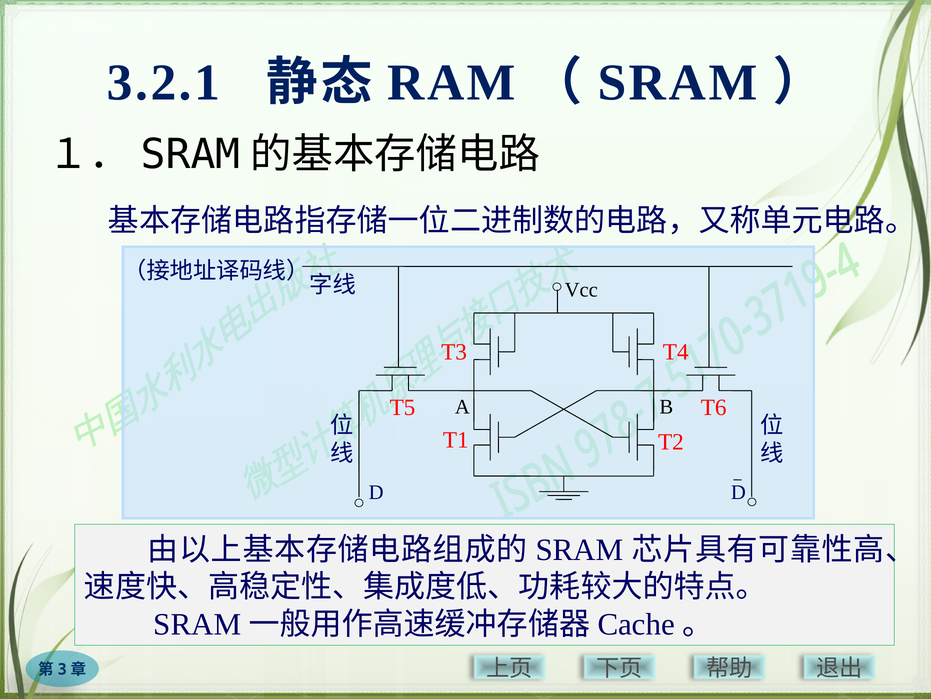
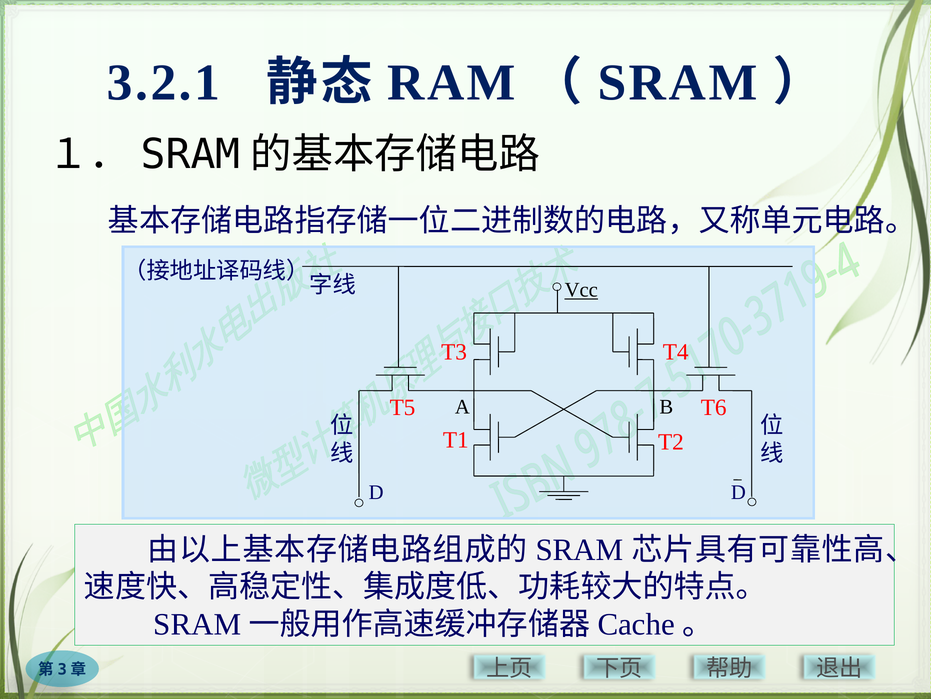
Vcc underline: none -> present
